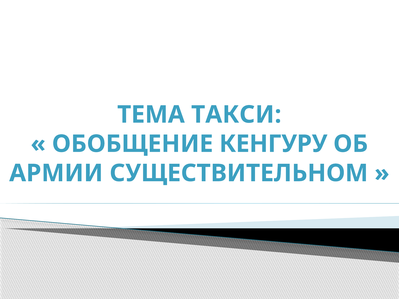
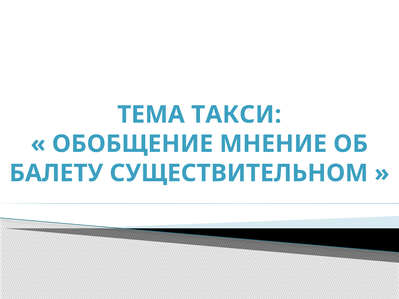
КЕНГУРУ: КЕНГУРУ -> МНЕНИЕ
АРМИИ: АРМИИ -> БАЛЕТУ
